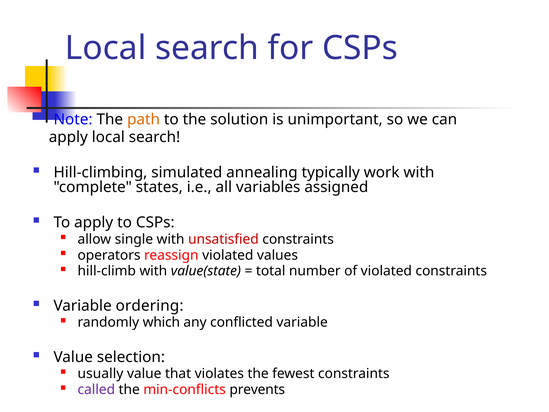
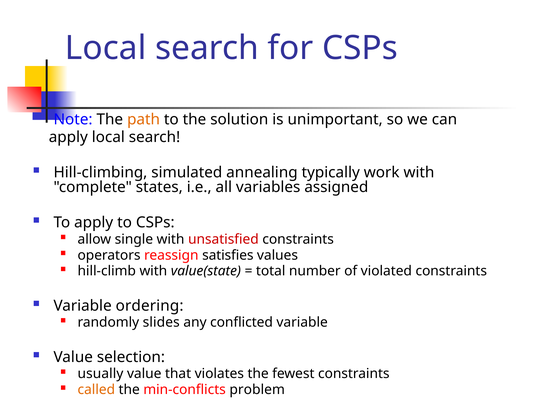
reassign violated: violated -> satisfies
which: which -> slides
called colour: purple -> orange
prevents: prevents -> problem
